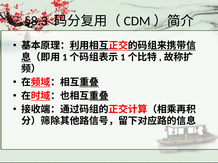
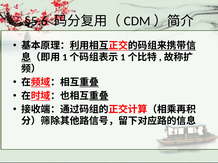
§8.3: §8.3 -> §5.6
